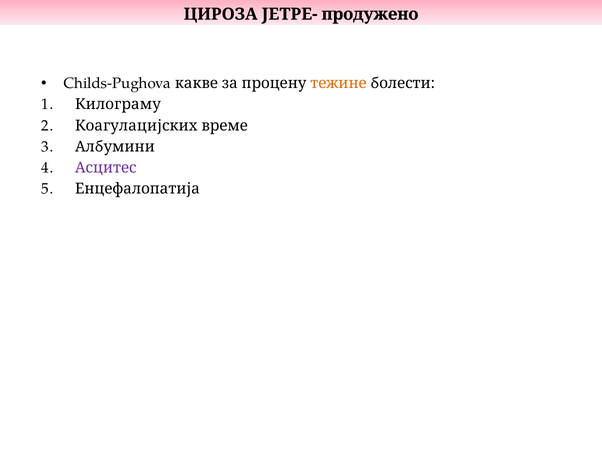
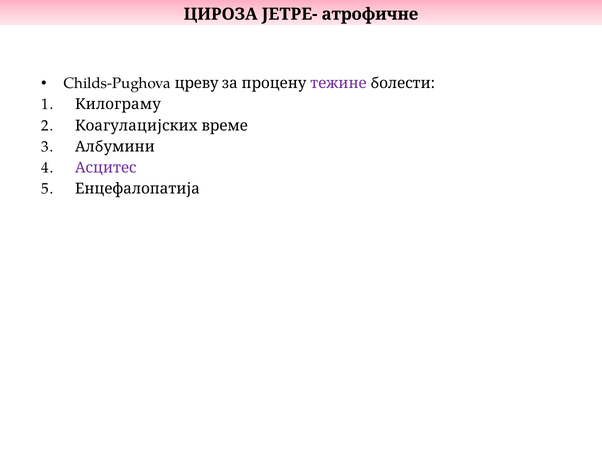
продужено: продужено -> атрофичне
какве: какве -> цреву
тежине colour: orange -> purple
